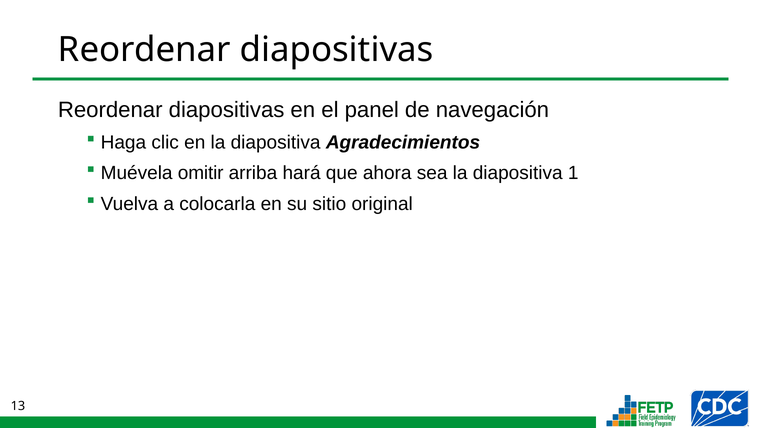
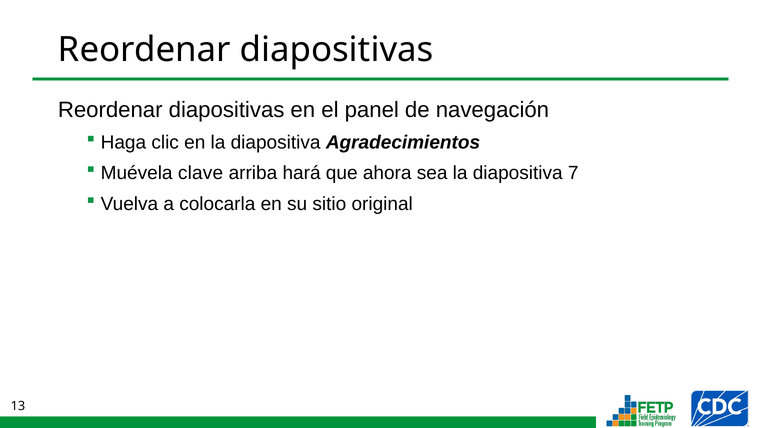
omitir: omitir -> clave
1: 1 -> 7
